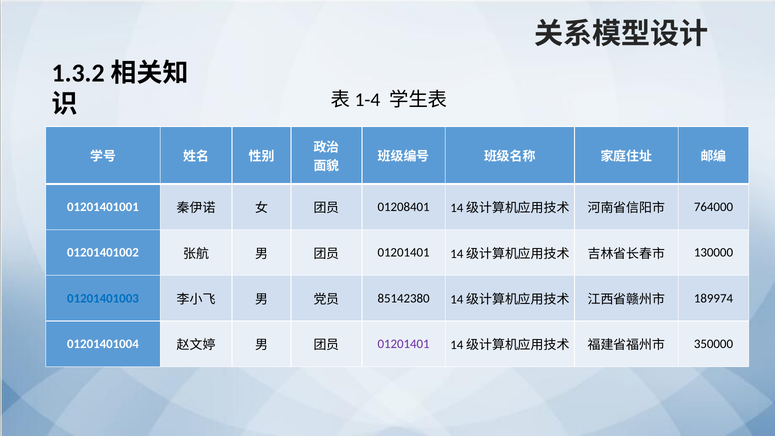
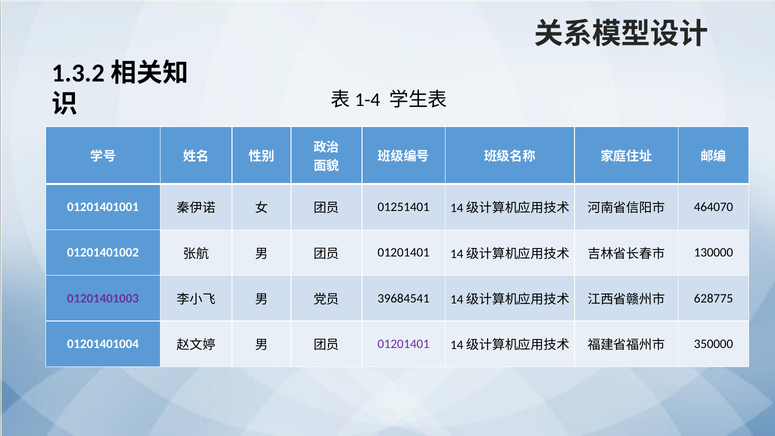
01208401: 01208401 -> 01251401
764000: 764000 -> 464070
01201401003 colour: blue -> purple
85142380: 85142380 -> 39684541
189974: 189974 -> 628775
